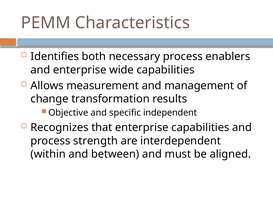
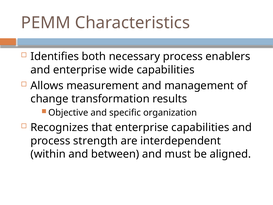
independent: independent -> organization
